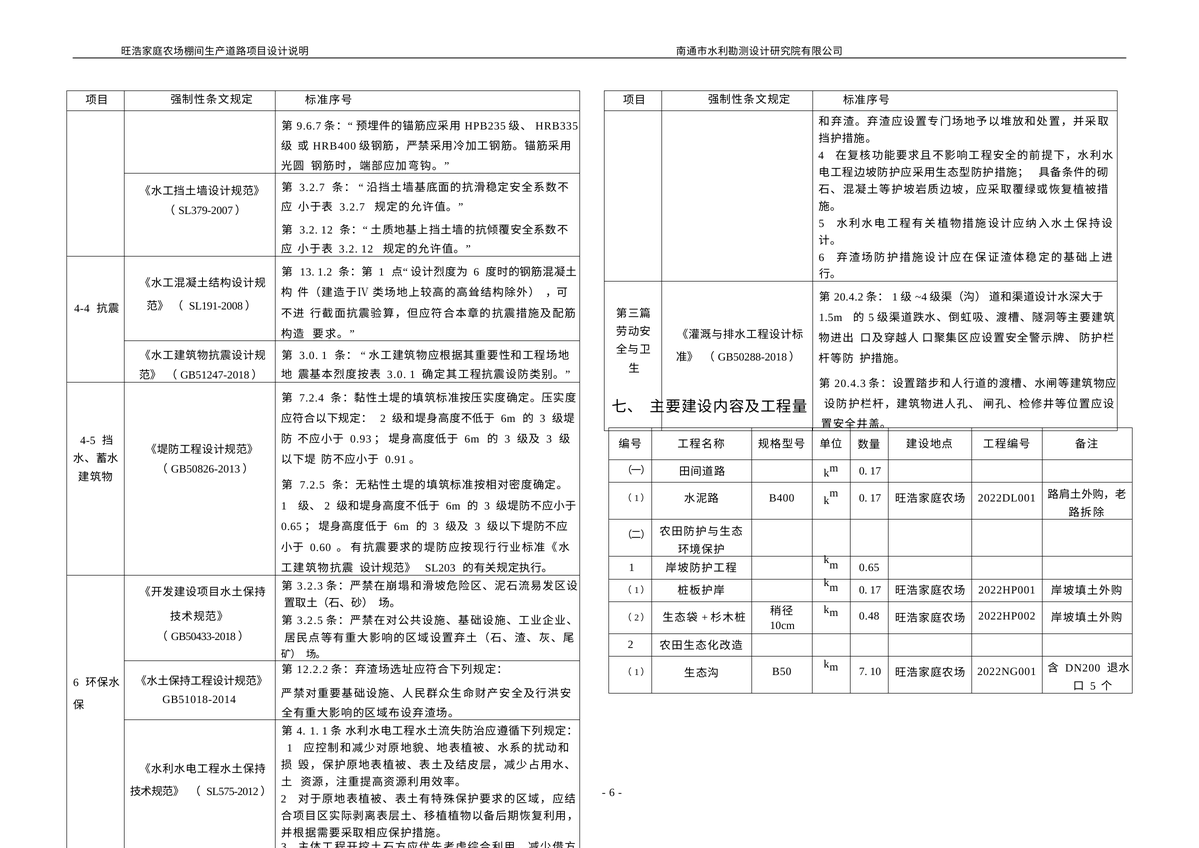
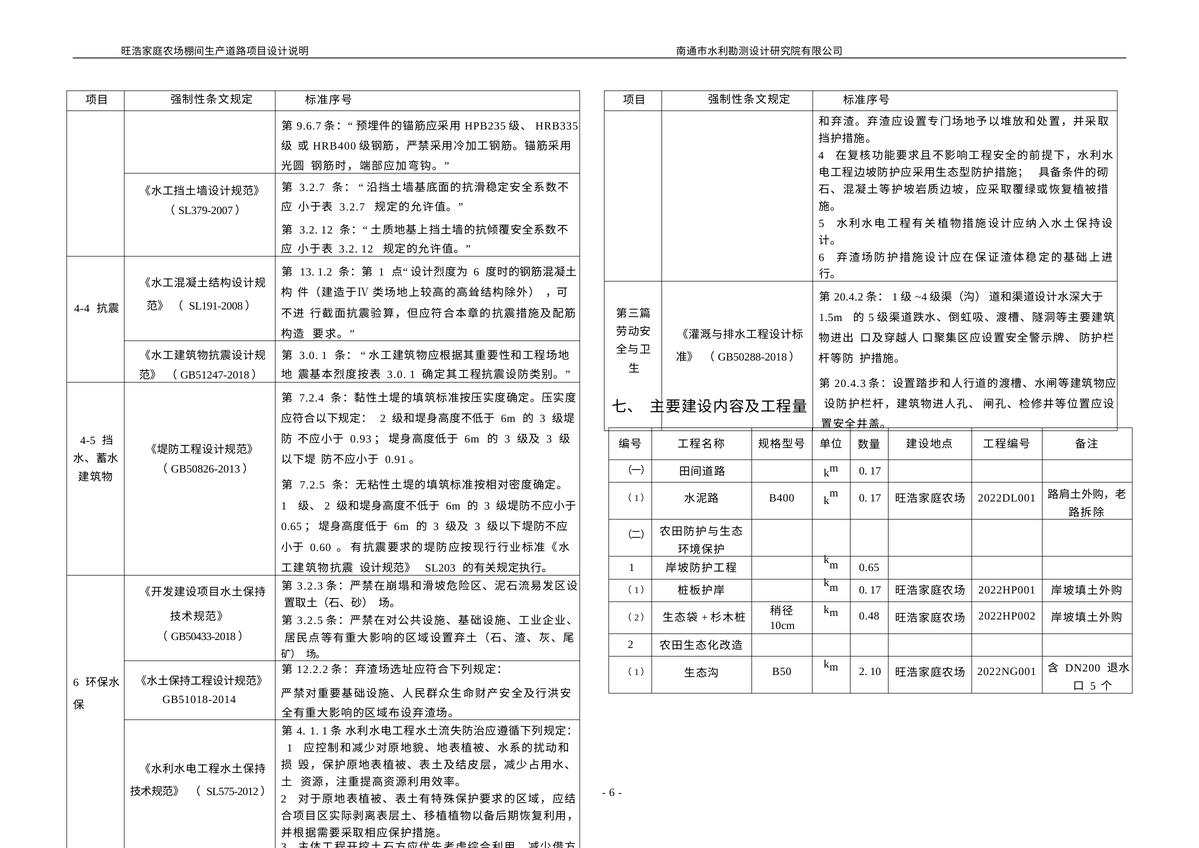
m 7: 7 -> 2
